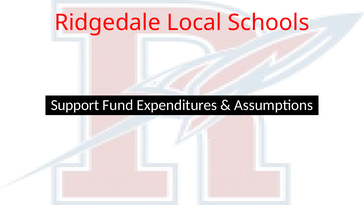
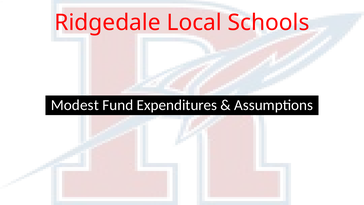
Support: Support -> Modest
